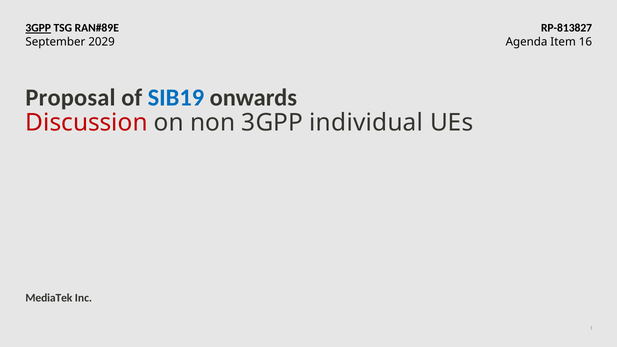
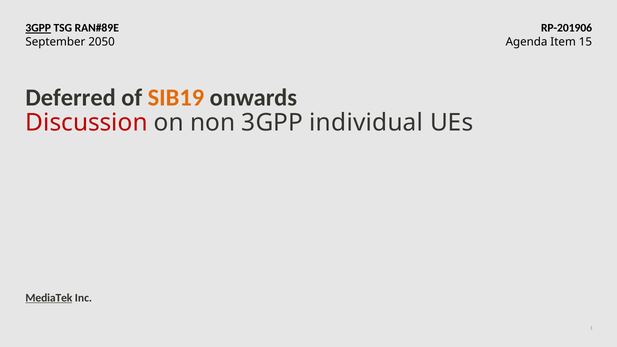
RP-813827: RP-813827 -> RP-201906
2029: 2029 -> 2050
16: 16 -> 15
Proposal: Proposal -> Deferred
SIB19 colour: blue -> orange
MediaTek underline: none -> present
